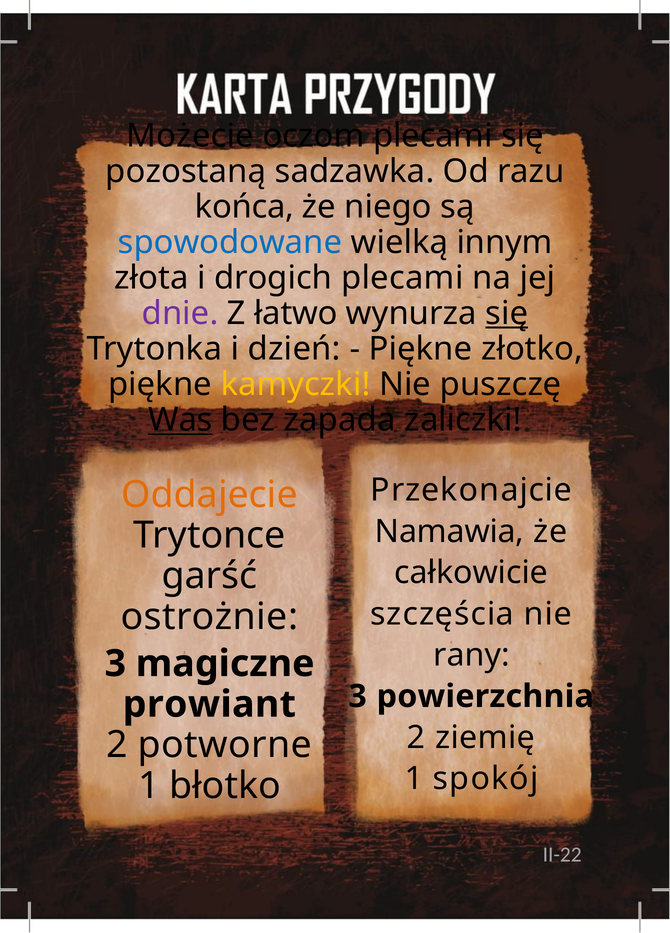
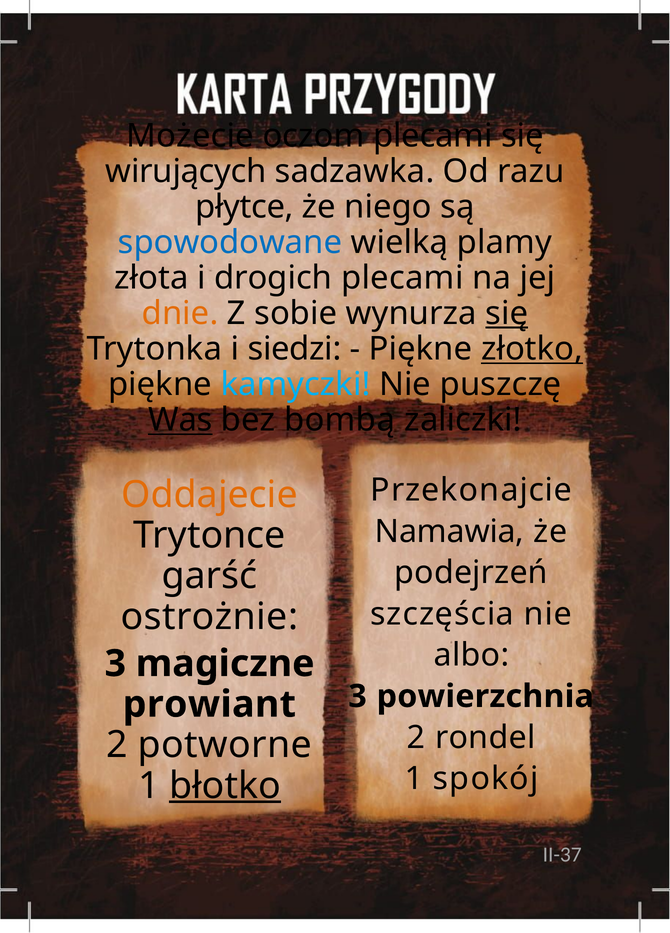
pozostaną: pozostaną -> wirujących
końca: końca -> płytce
innym: innym -> plamy
dnie colour: purple -> orange
łatwo: łatwo -> sobie
dzień: dzień -> siedzi
złotko underline: none -> present
kamyczki colour: yellow -> light blue
zapada: zapada -> bombą
całkowicie: całkowicie -> podejrzeń
rany: rany -> albo
ziemię: ziemię -> rondel
błotko underline: none -> present
II-22: II-22 -> II-37
